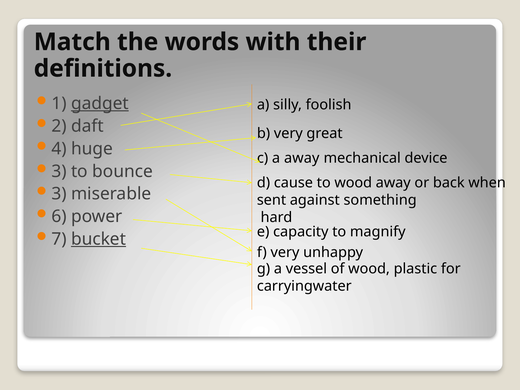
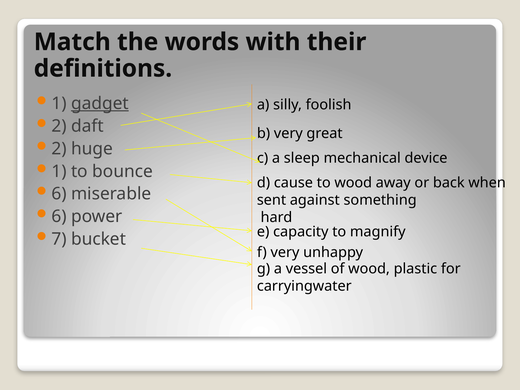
4 at (59, 149): 4 -> 2
a away: away -> sleep
3 at (59, 171): 3 -> 1
3 at (59, 194): 3 -> 6
bucket underline: present -> none
